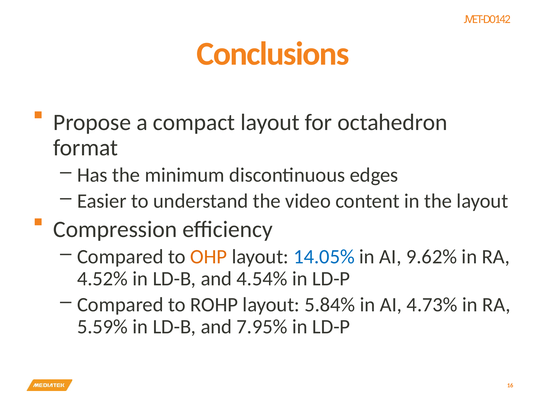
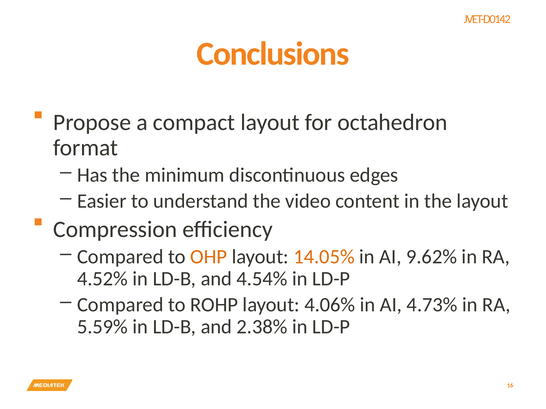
14.05% colour: blue -> orange
5.84%: 5.84% -> 4.06%
7.95%: 7.95% -> 2.38%
